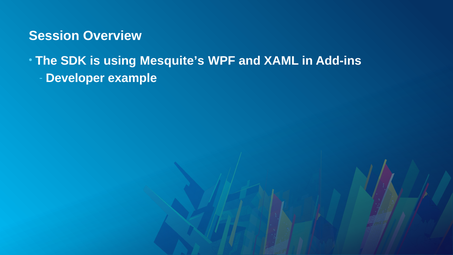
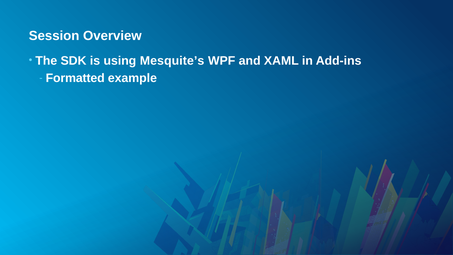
Developer: Developer -> Formatted
